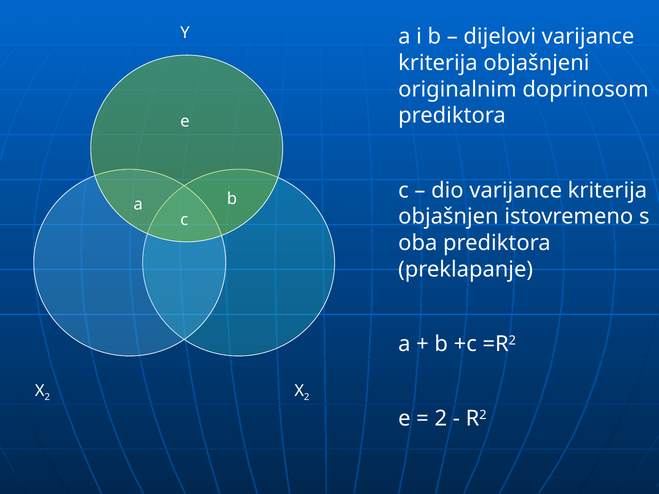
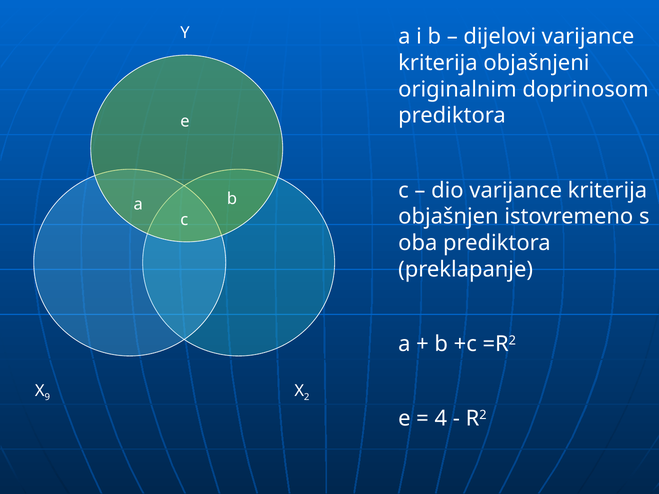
2 at (47, 398): 2 -> 9
2 at (441, 419): 2 -> 4
